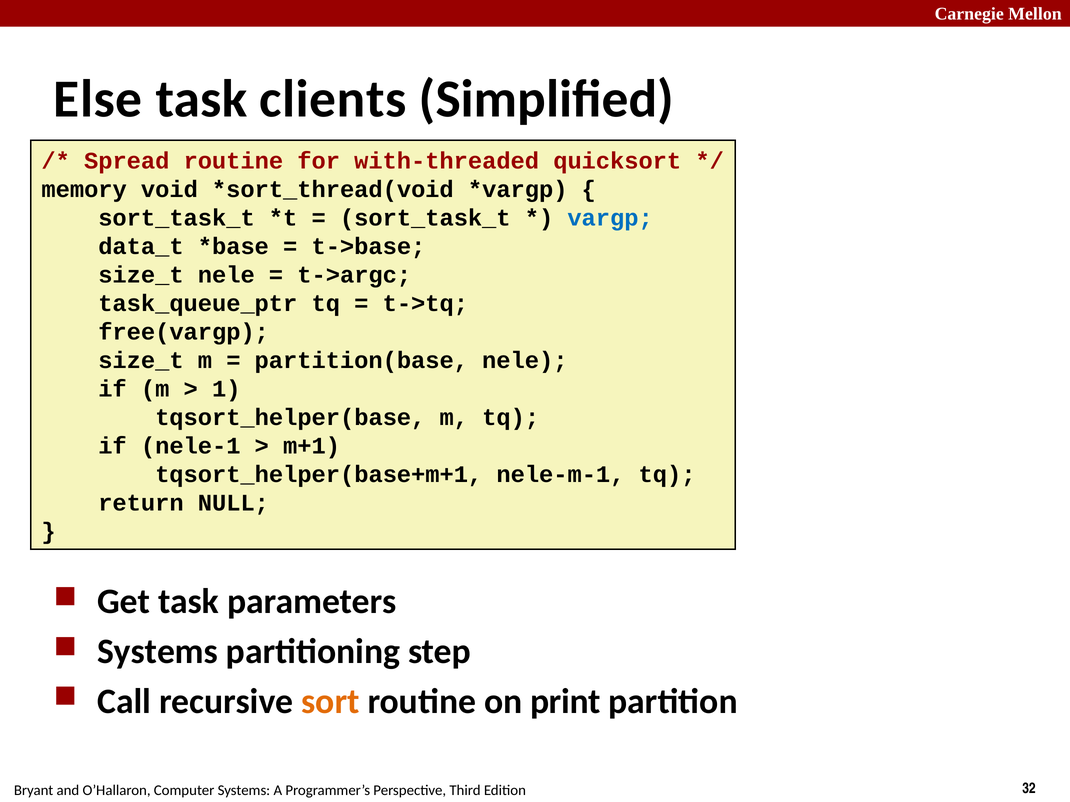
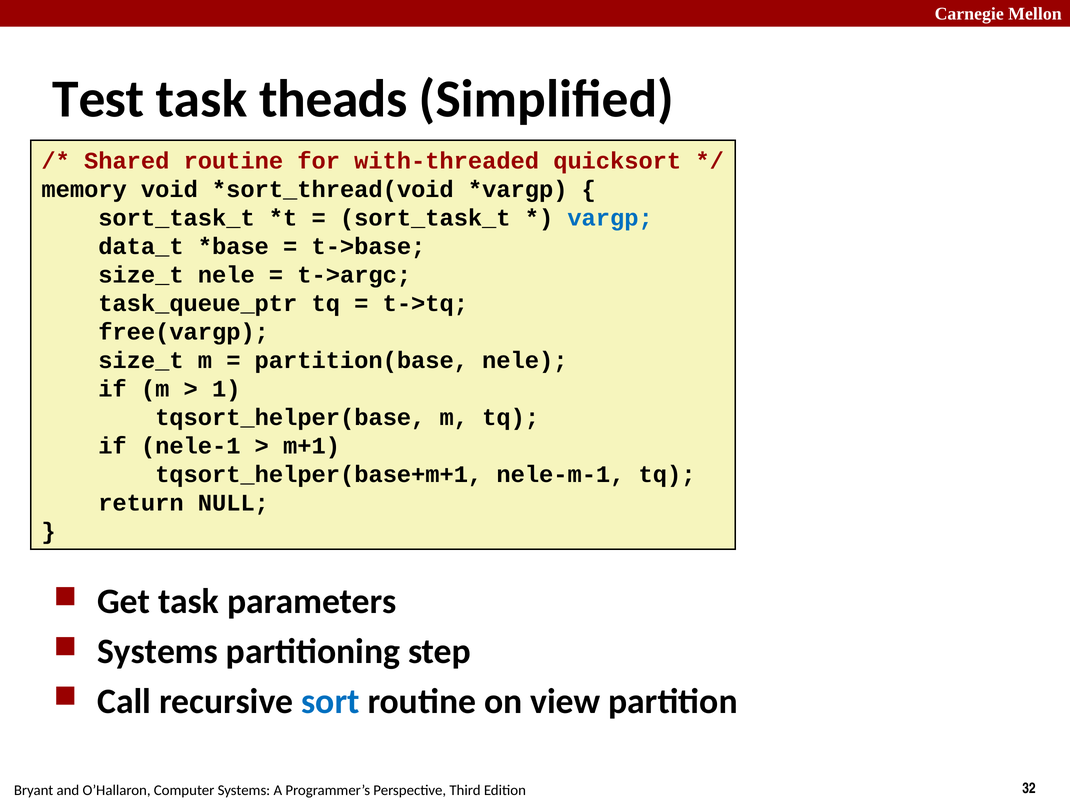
Else: Else -> Test
clients: clients -> theads
Spread: Spread -> Shared
sort colour: orange -> blue
print: print -> view
